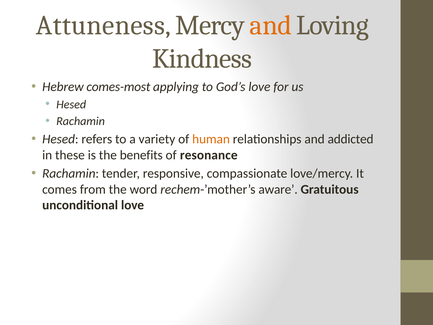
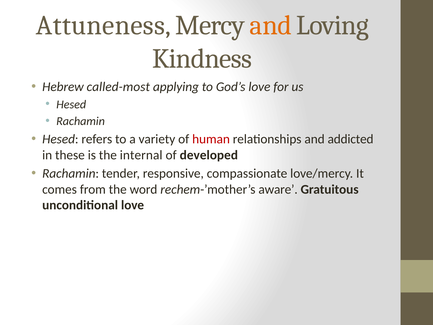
comes-most: comes-most -> called-most
human colour: orange -> red
benefits: benefits -> internal
resonance: resonance -> developed
